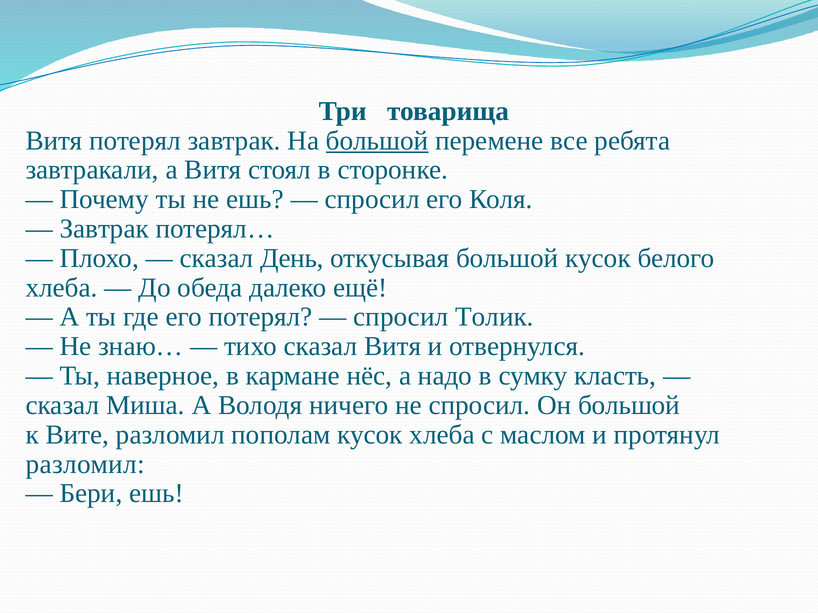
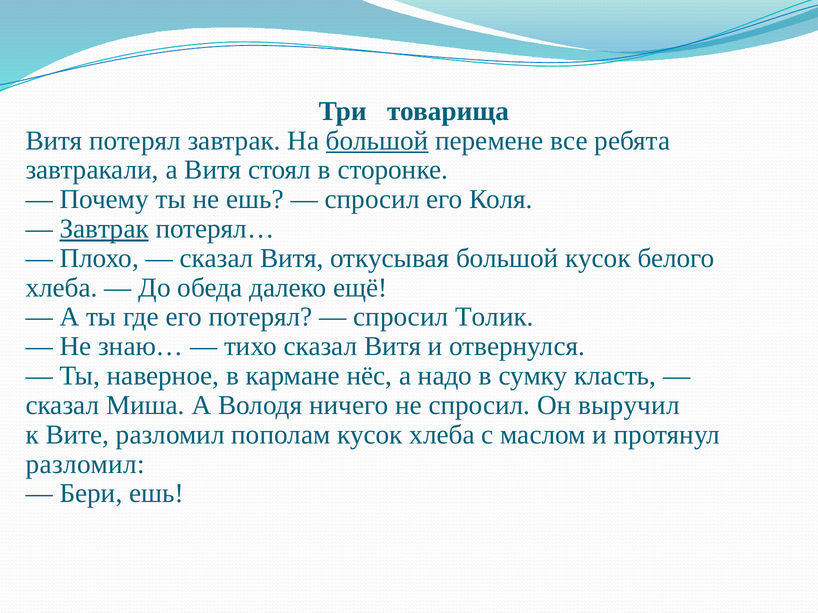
Завтрак at (104, 229) underline: none -> present
День at (292, 258): День -> Витя
Он большой: большой -> выручил
